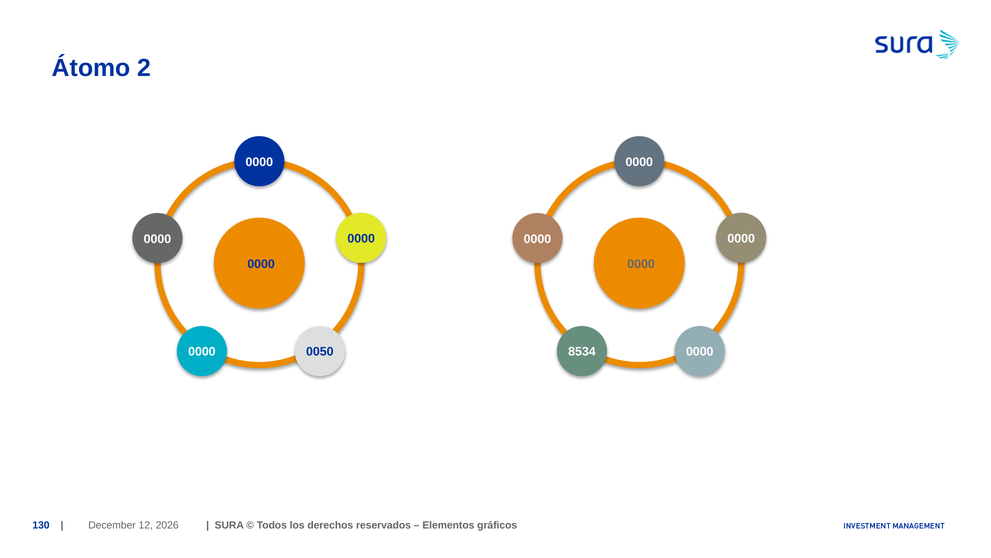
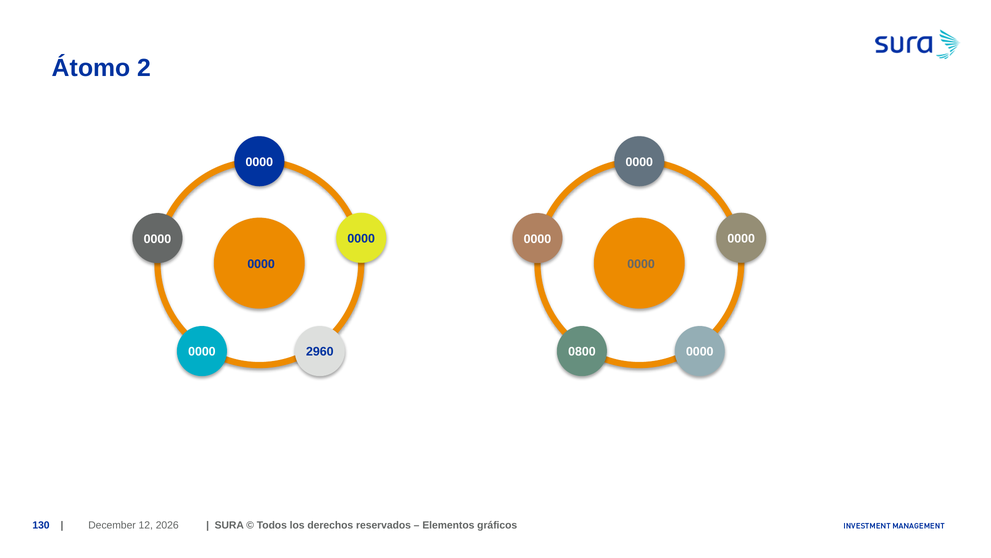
0050: 0050 -> 2960
8534: 8534 -> 0800
